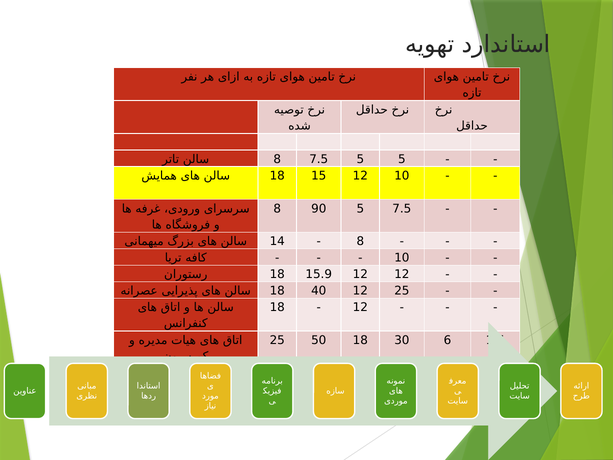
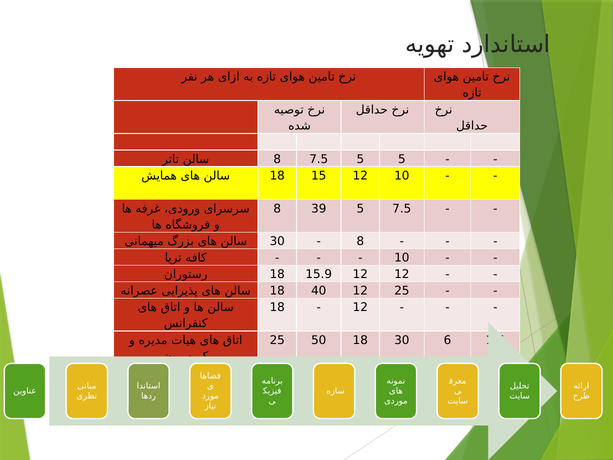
90: 90 -> 39
14 at (277, 241): 14 -> 30
